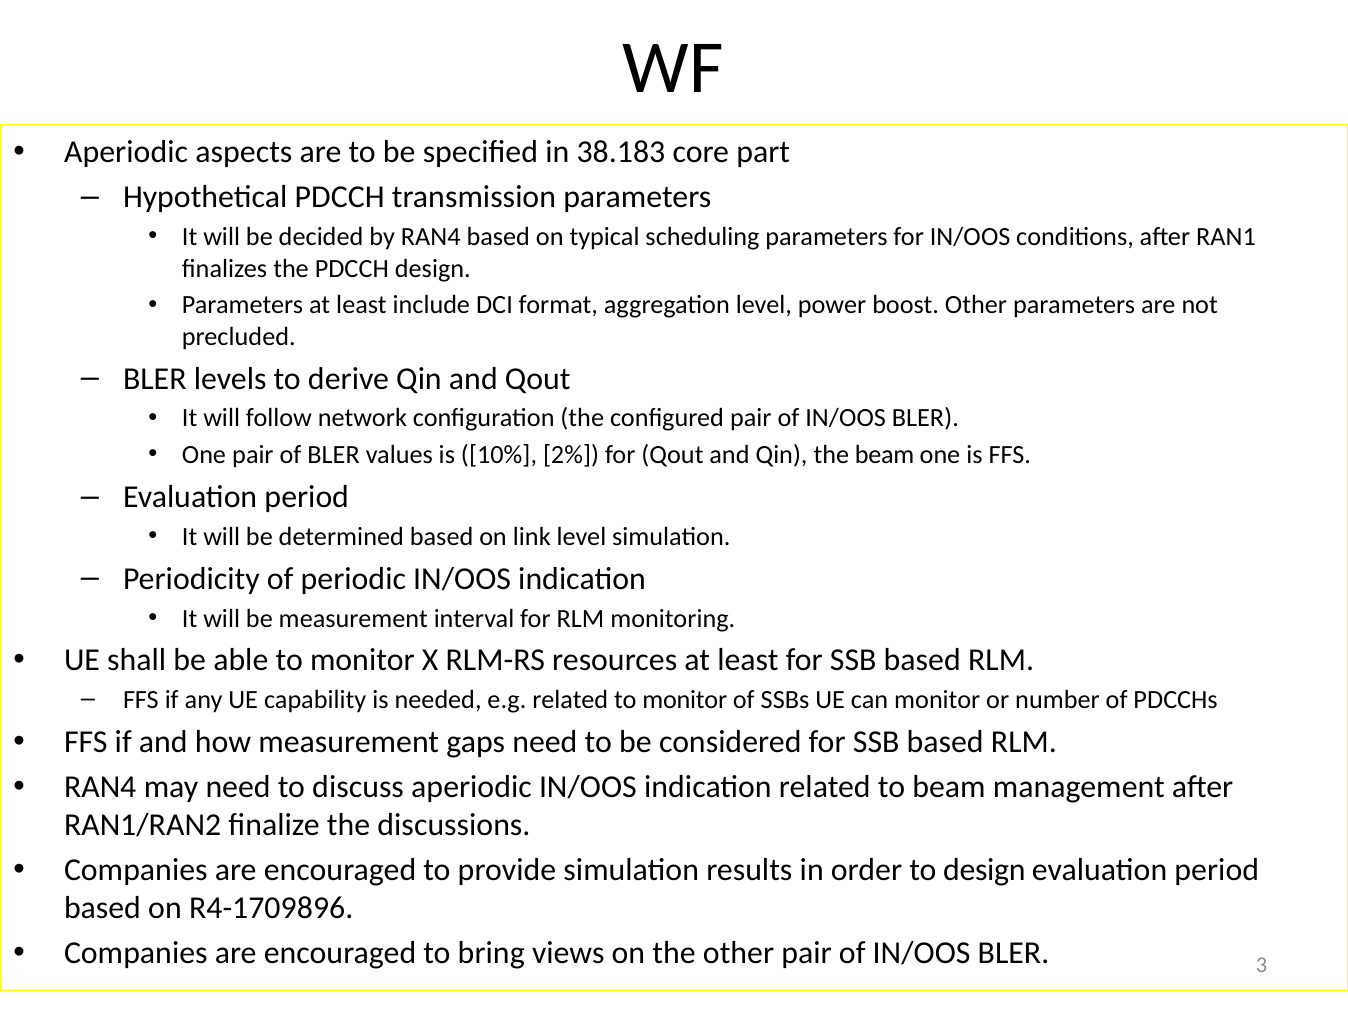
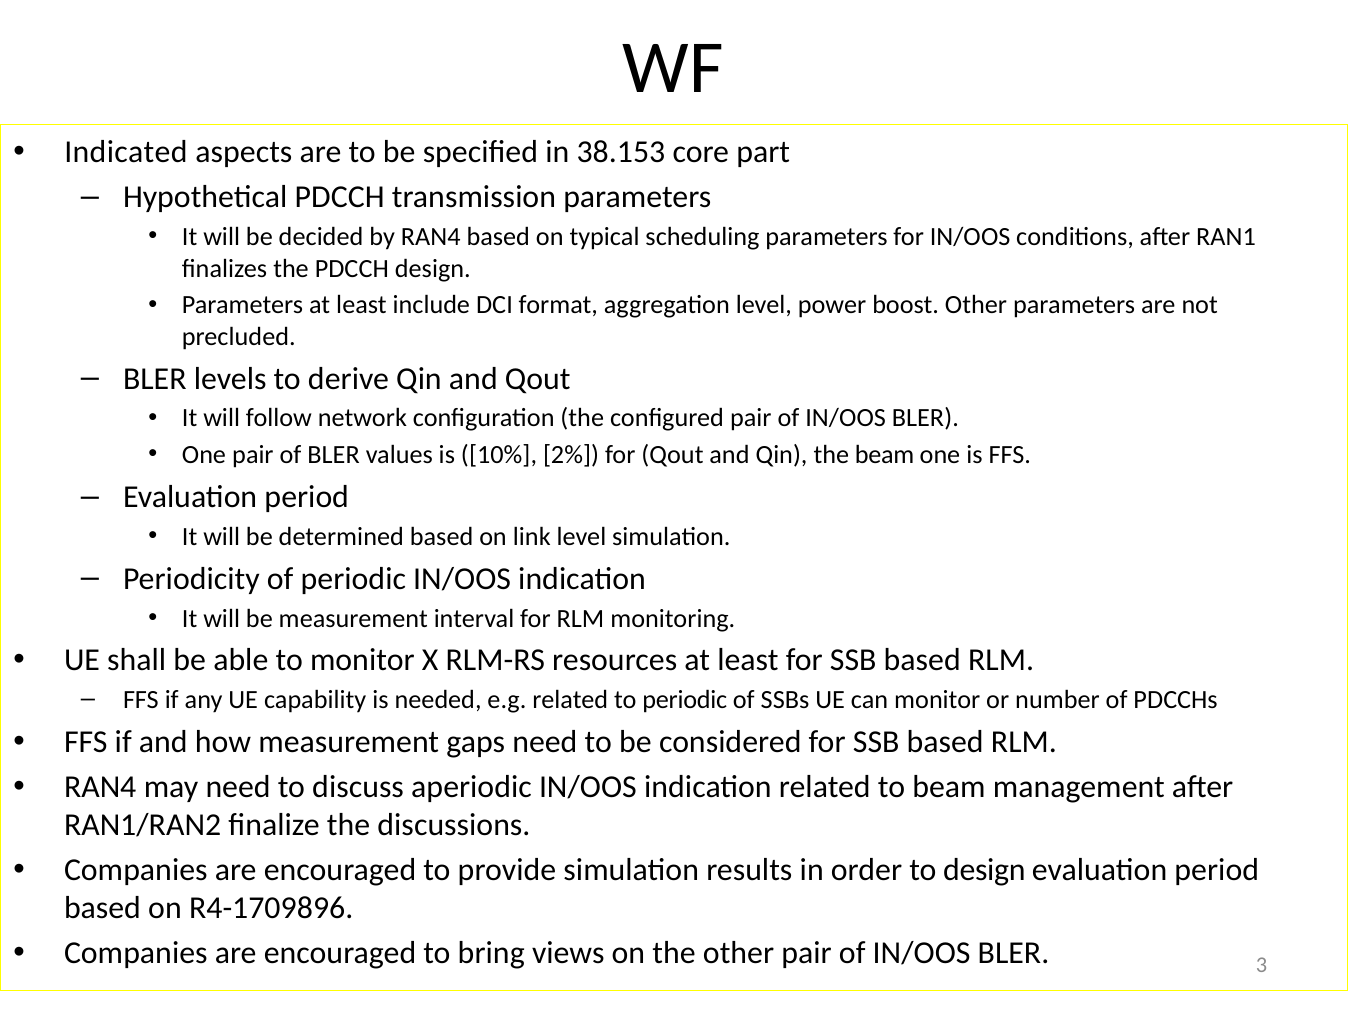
Aperiodic at (126, 152): Aperiodic -> Indicated
38.183: 38.183 -> 38.153
related to monitor: monitor -> periodic
